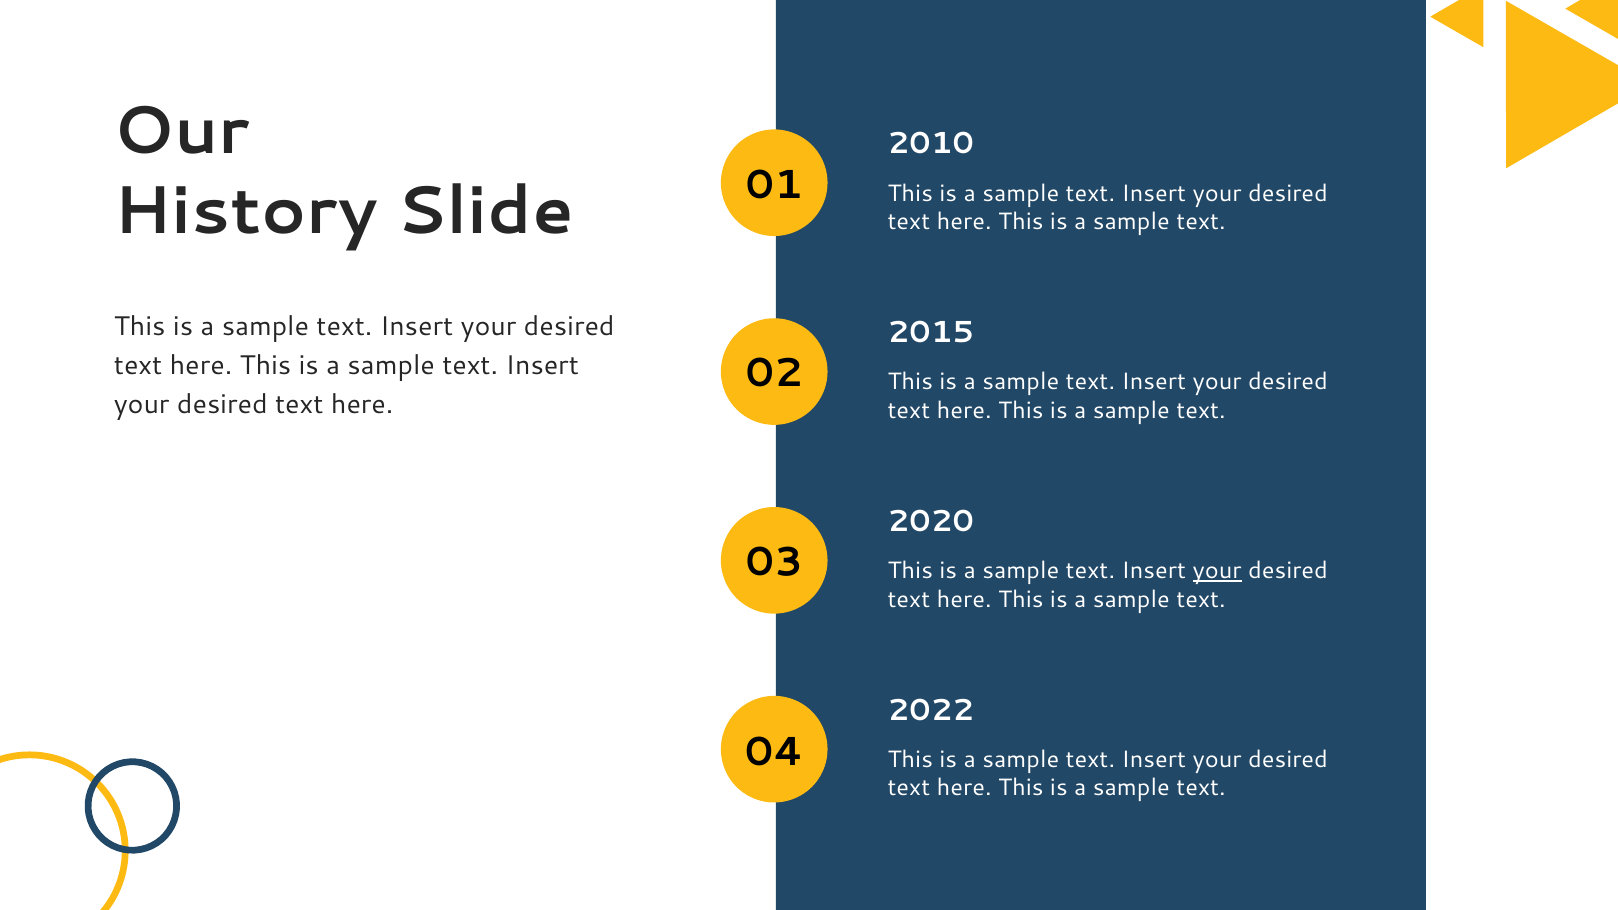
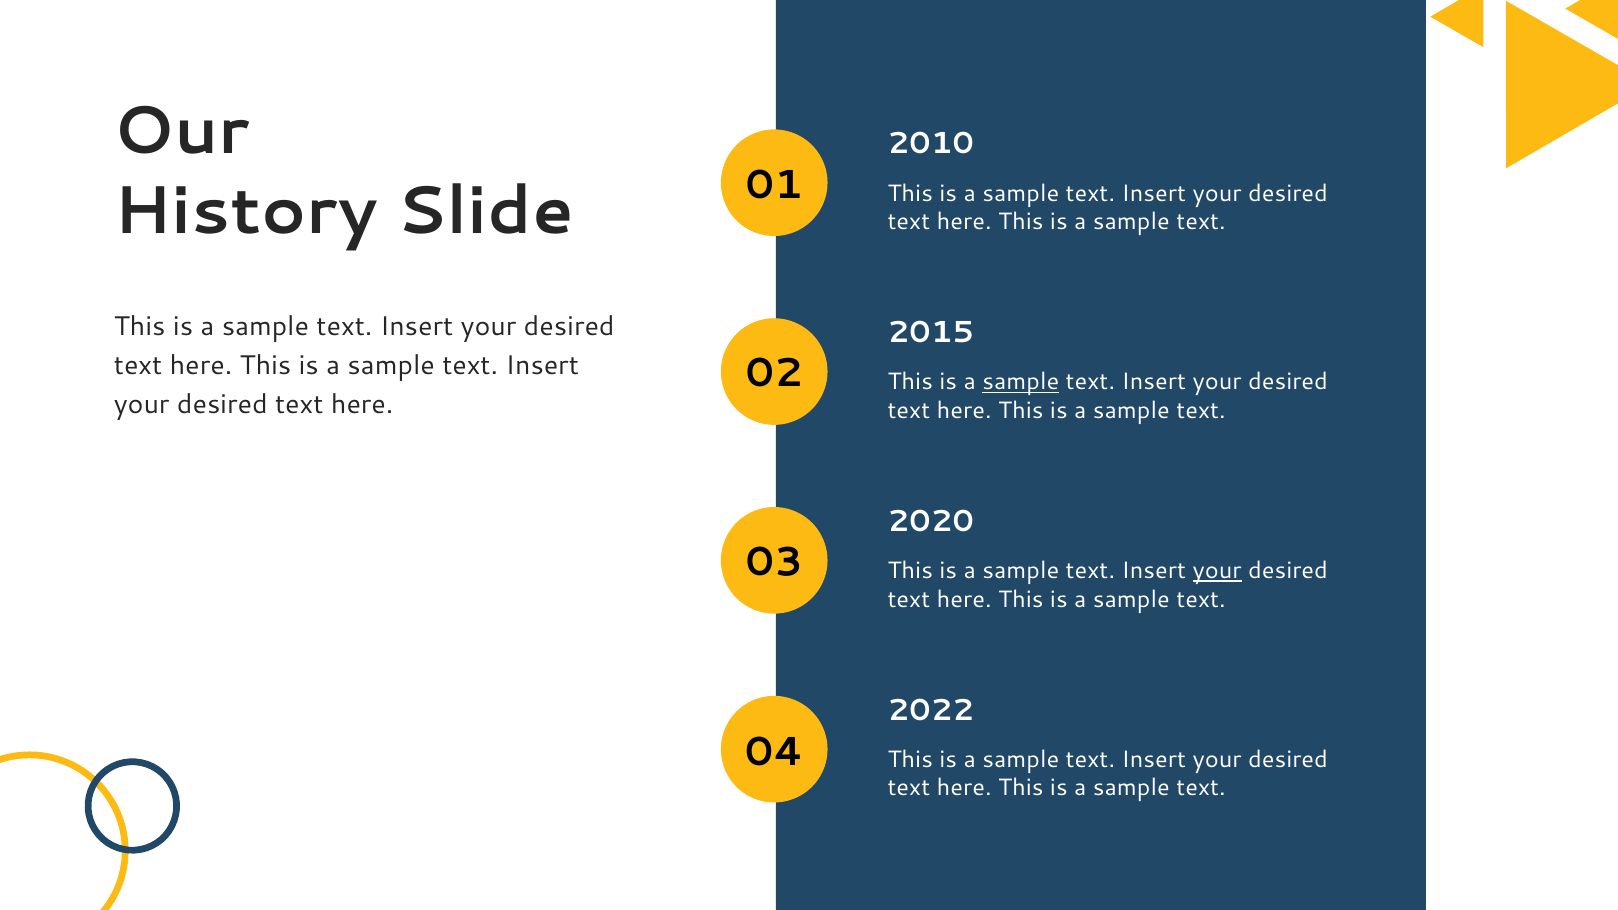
sample at (1021, 382) underline: none -> present
